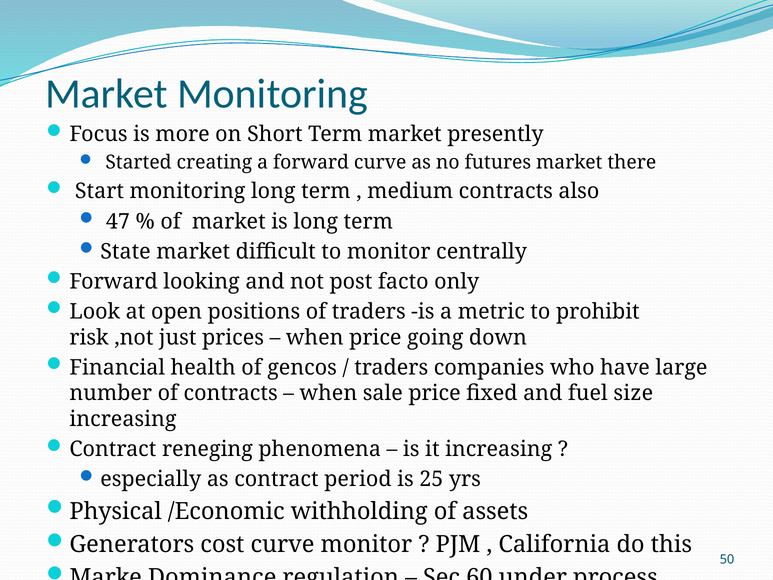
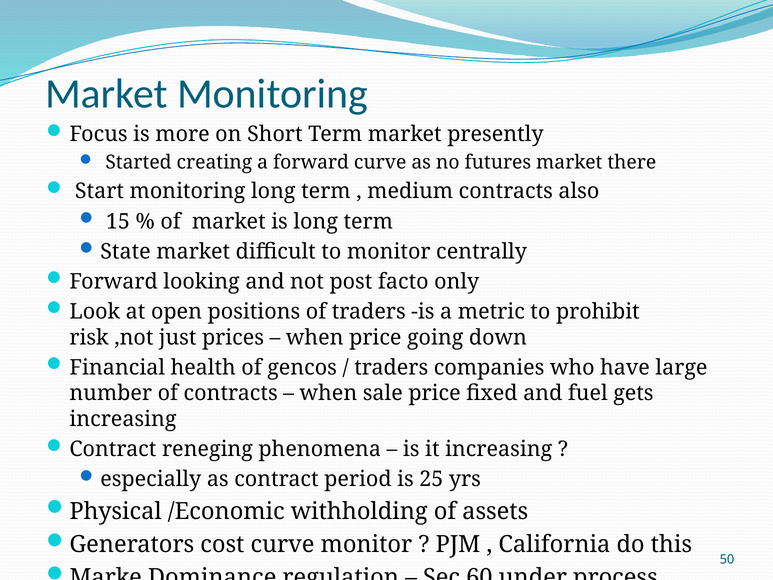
47: 47 -> 15
size: size -> gets
